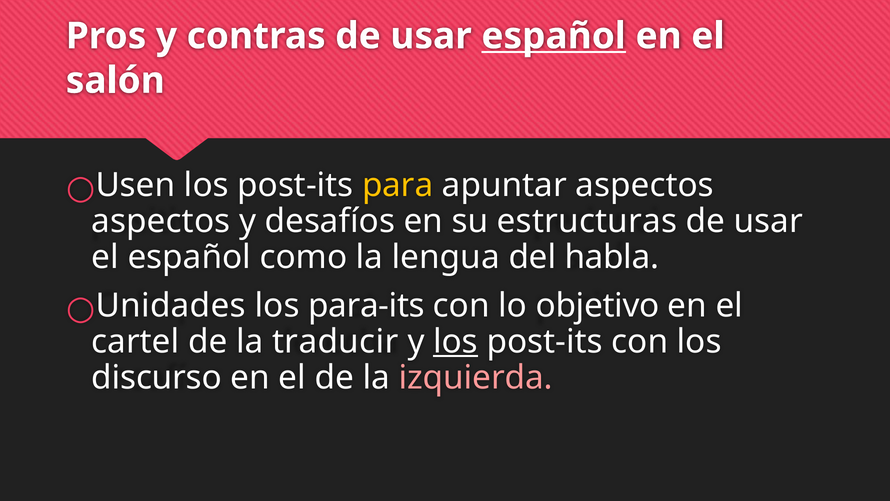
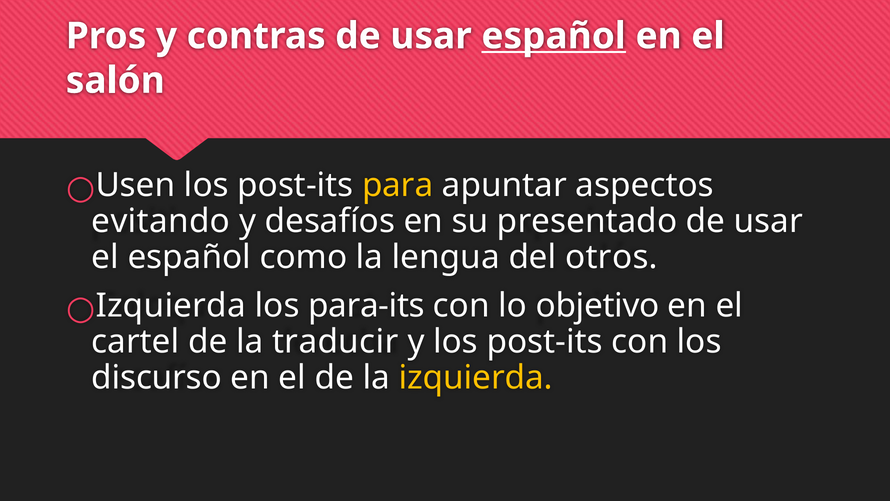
aspectos at (161, 221): aspectos -> evitando
estructuras: estructuras -> presentado
habla: habla -> otros
Unidades at (171, 305): Unidades -> Izquierda
los at (456, 341) underline: present -> none
izquierda at (476, 378) colour: pink -> yellow
